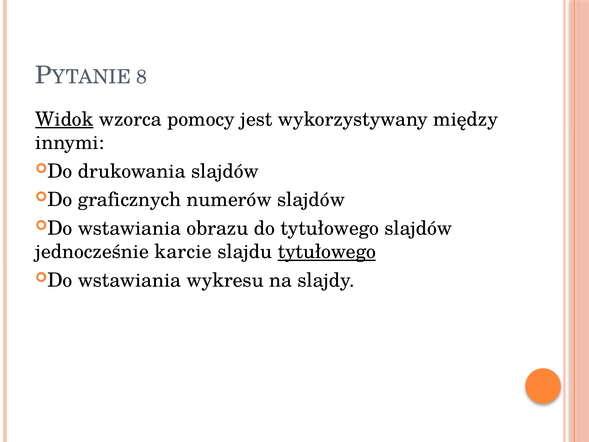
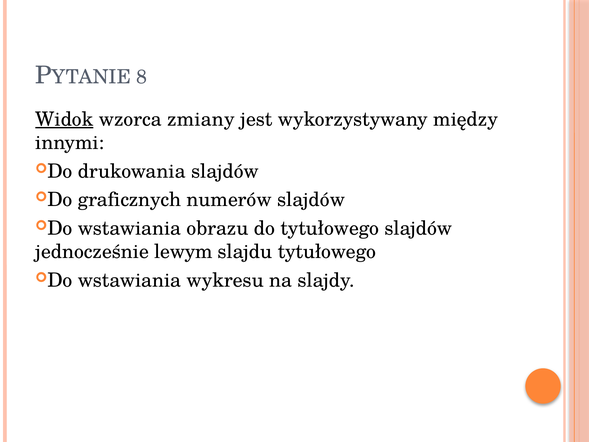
pomocy: pomocy -> zmiany
karcie: karcie -> lewym
tytułowego at (327, 252) underline: present -> none
